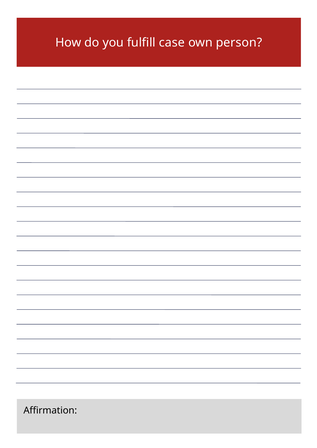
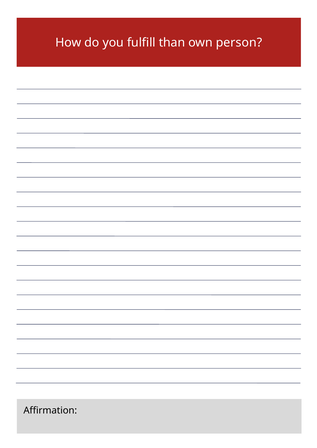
case: case -> than
